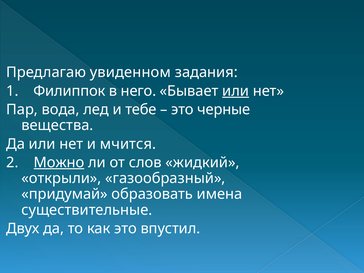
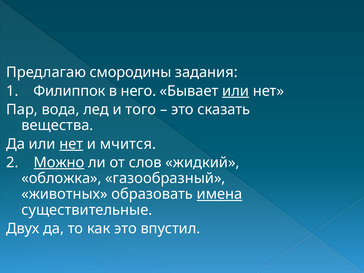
увиденном: увиденном -> смородины
тебе: тебе -> того
черные: черные -> сказать
нет at (71, 144) underline: none -> present
открыли: открыли -> обложка
придумай: придумай -> животных
имена underline: none -> present
